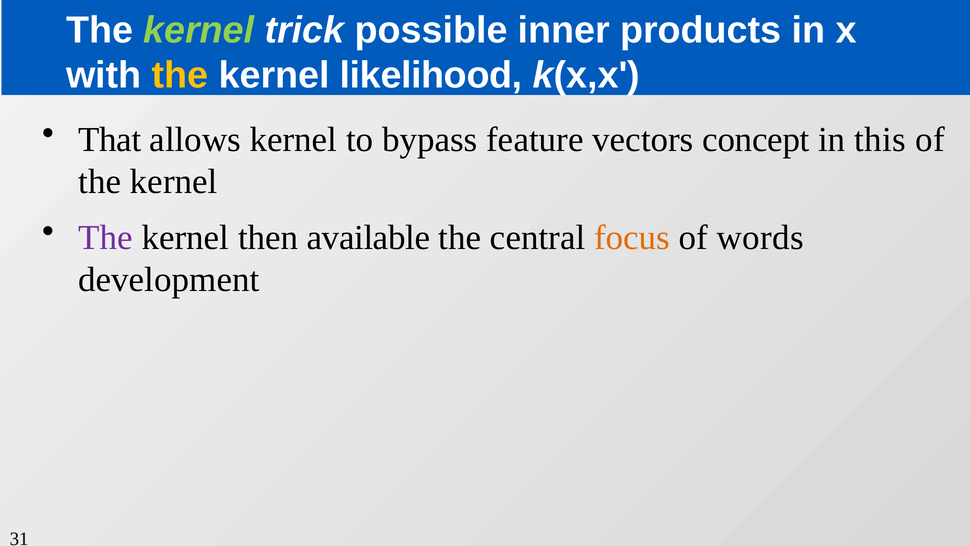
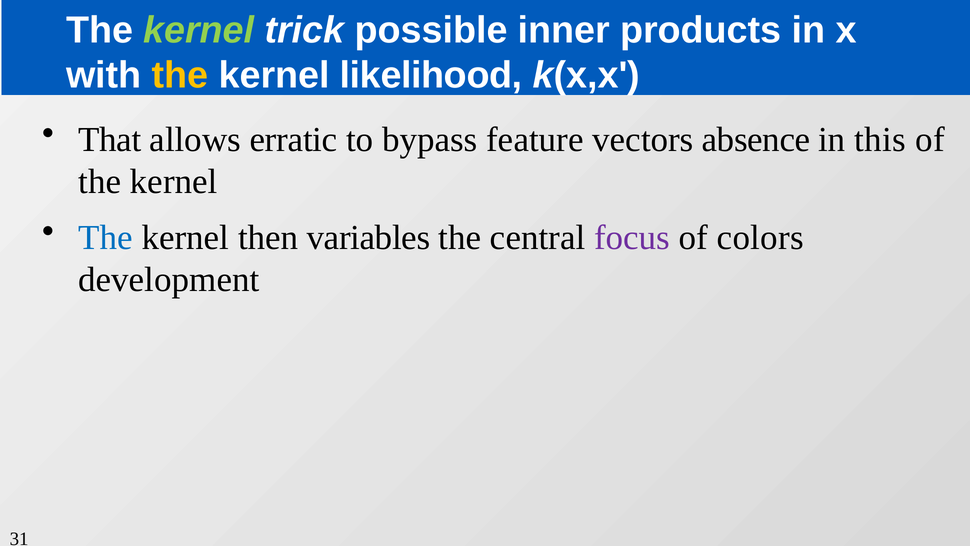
allows kernel: kernel -> erratic
concept: concept -> absence
The at (106, 237) colour: purple -> blue
available: available -> variables
focus colour: orange -> purple
words: words -> colors
